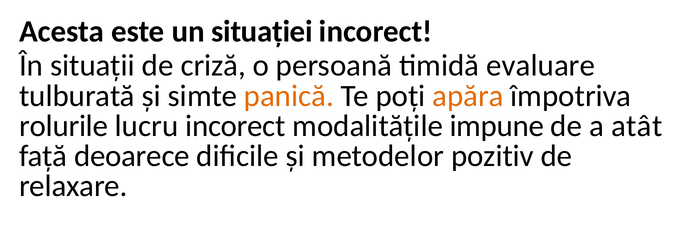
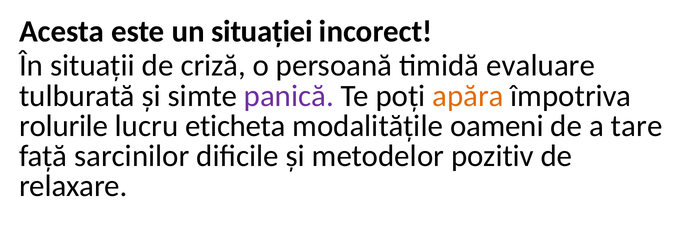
panică colour: orange -> purple
lucru incorect: incorect -> eticheta
impune: impune -> oameni
atât: atât -> tare
deoarece: deoarece -> sarcinilor
